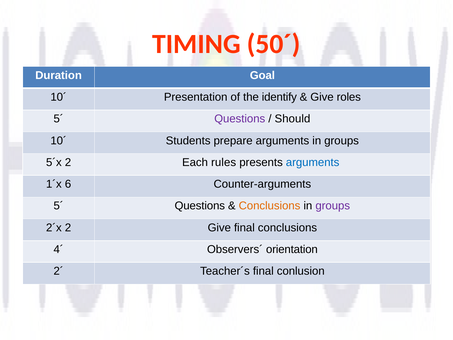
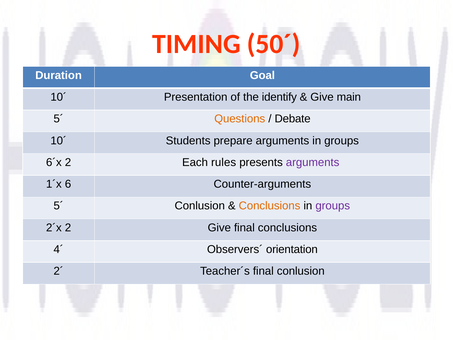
roles: roles -> main
Questions at (240, 119) colour: purple -> orange
Should: Should -> Debate
5´x: 5´x -> 6´x
arguments at (313, 162) colour: blue -> purple
Questions at (200, 206): Questions -> Conlusion
